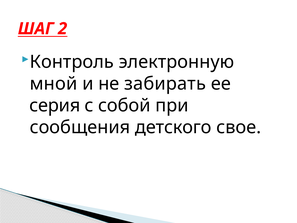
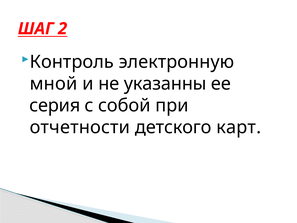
забирать: забирать -> указанны
сообщения: сообщения -> отчетности
свое: свое -> карт
